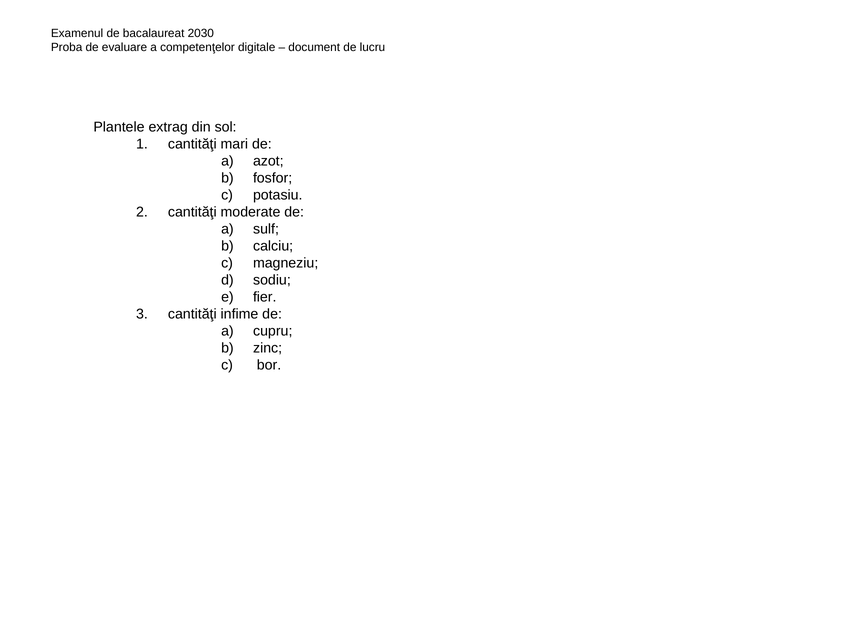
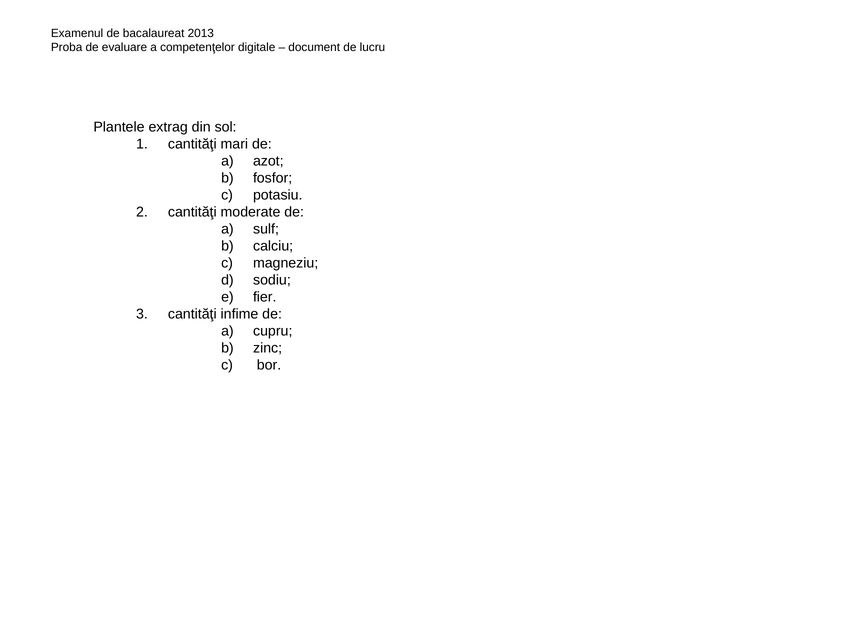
2030: 2030 -> 2013
